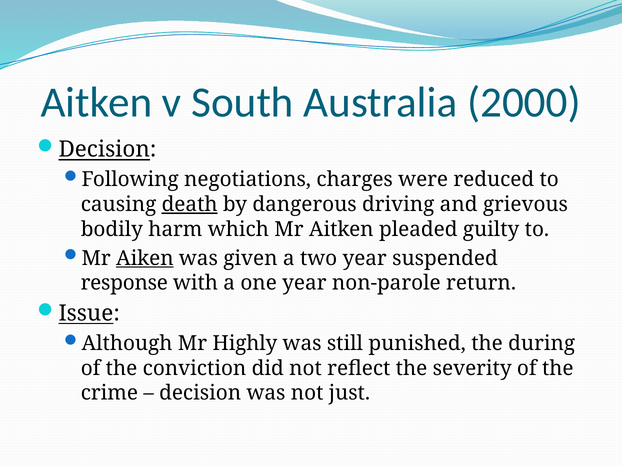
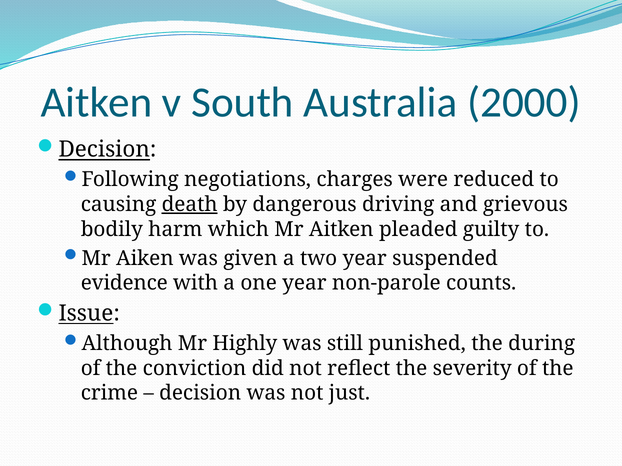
Aiken underline: present -> none
response: response -> evidence
return: return -> counts
